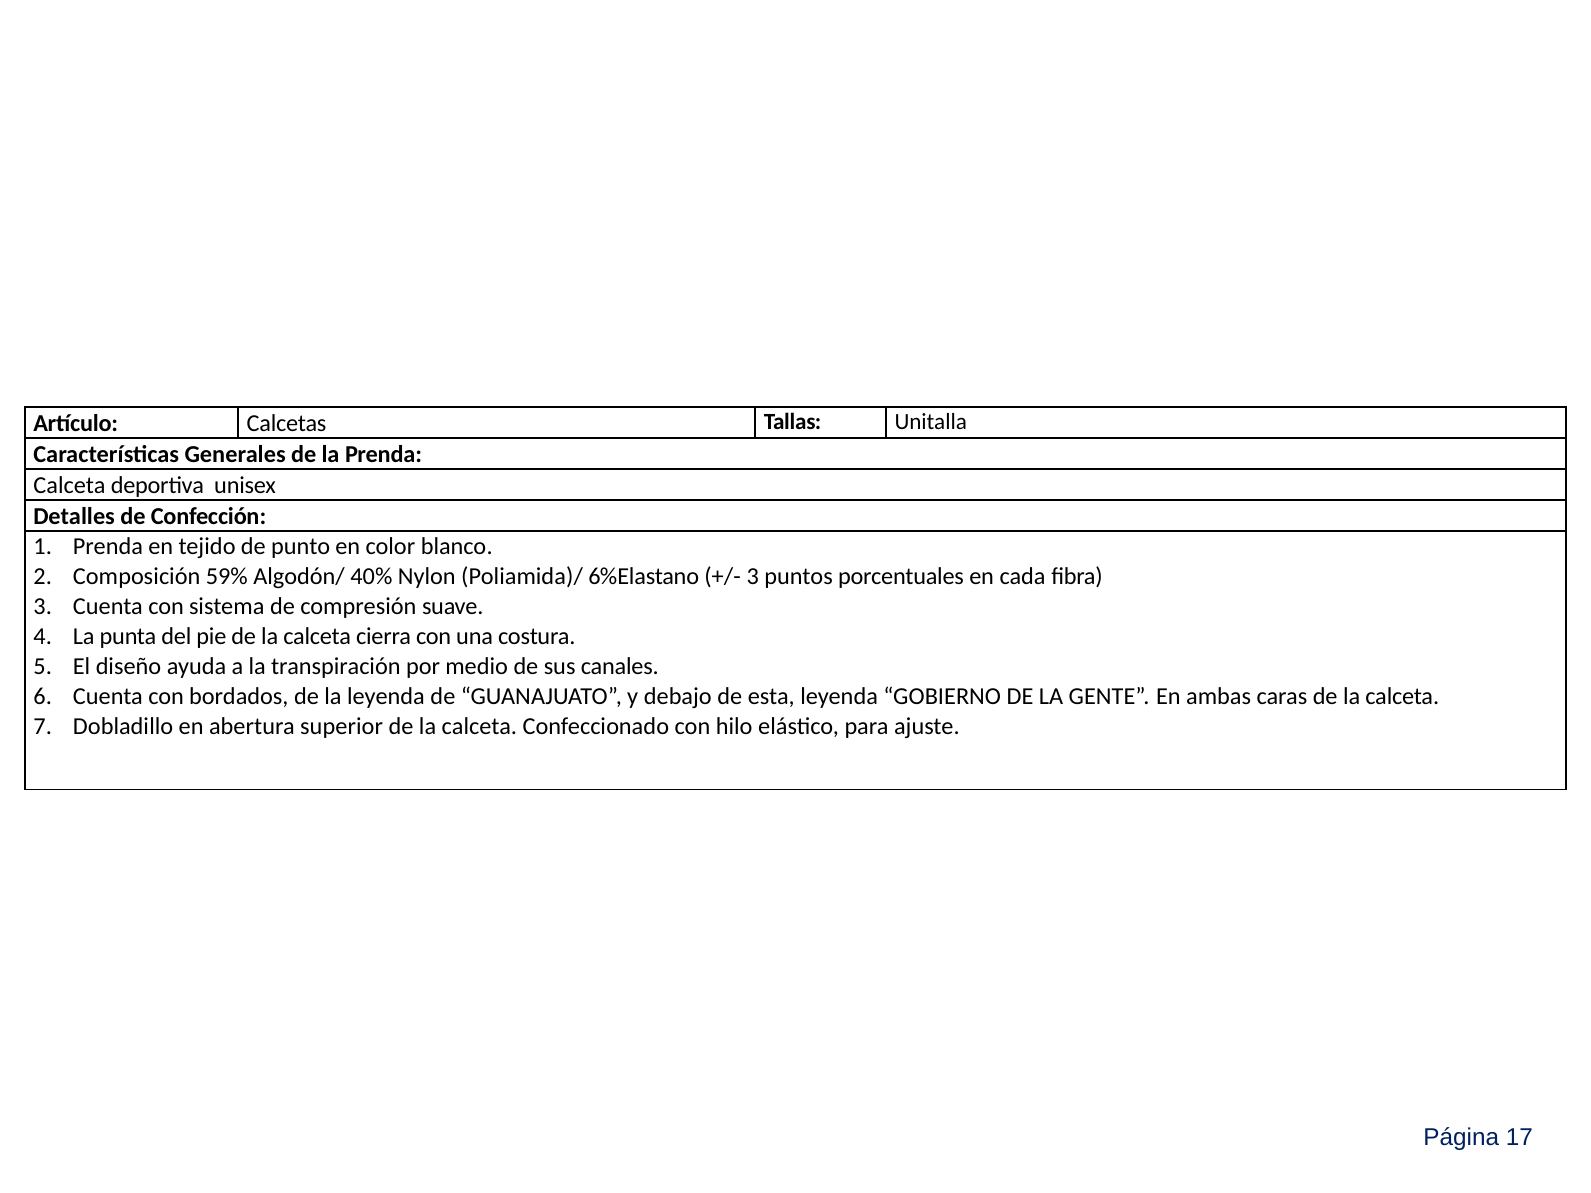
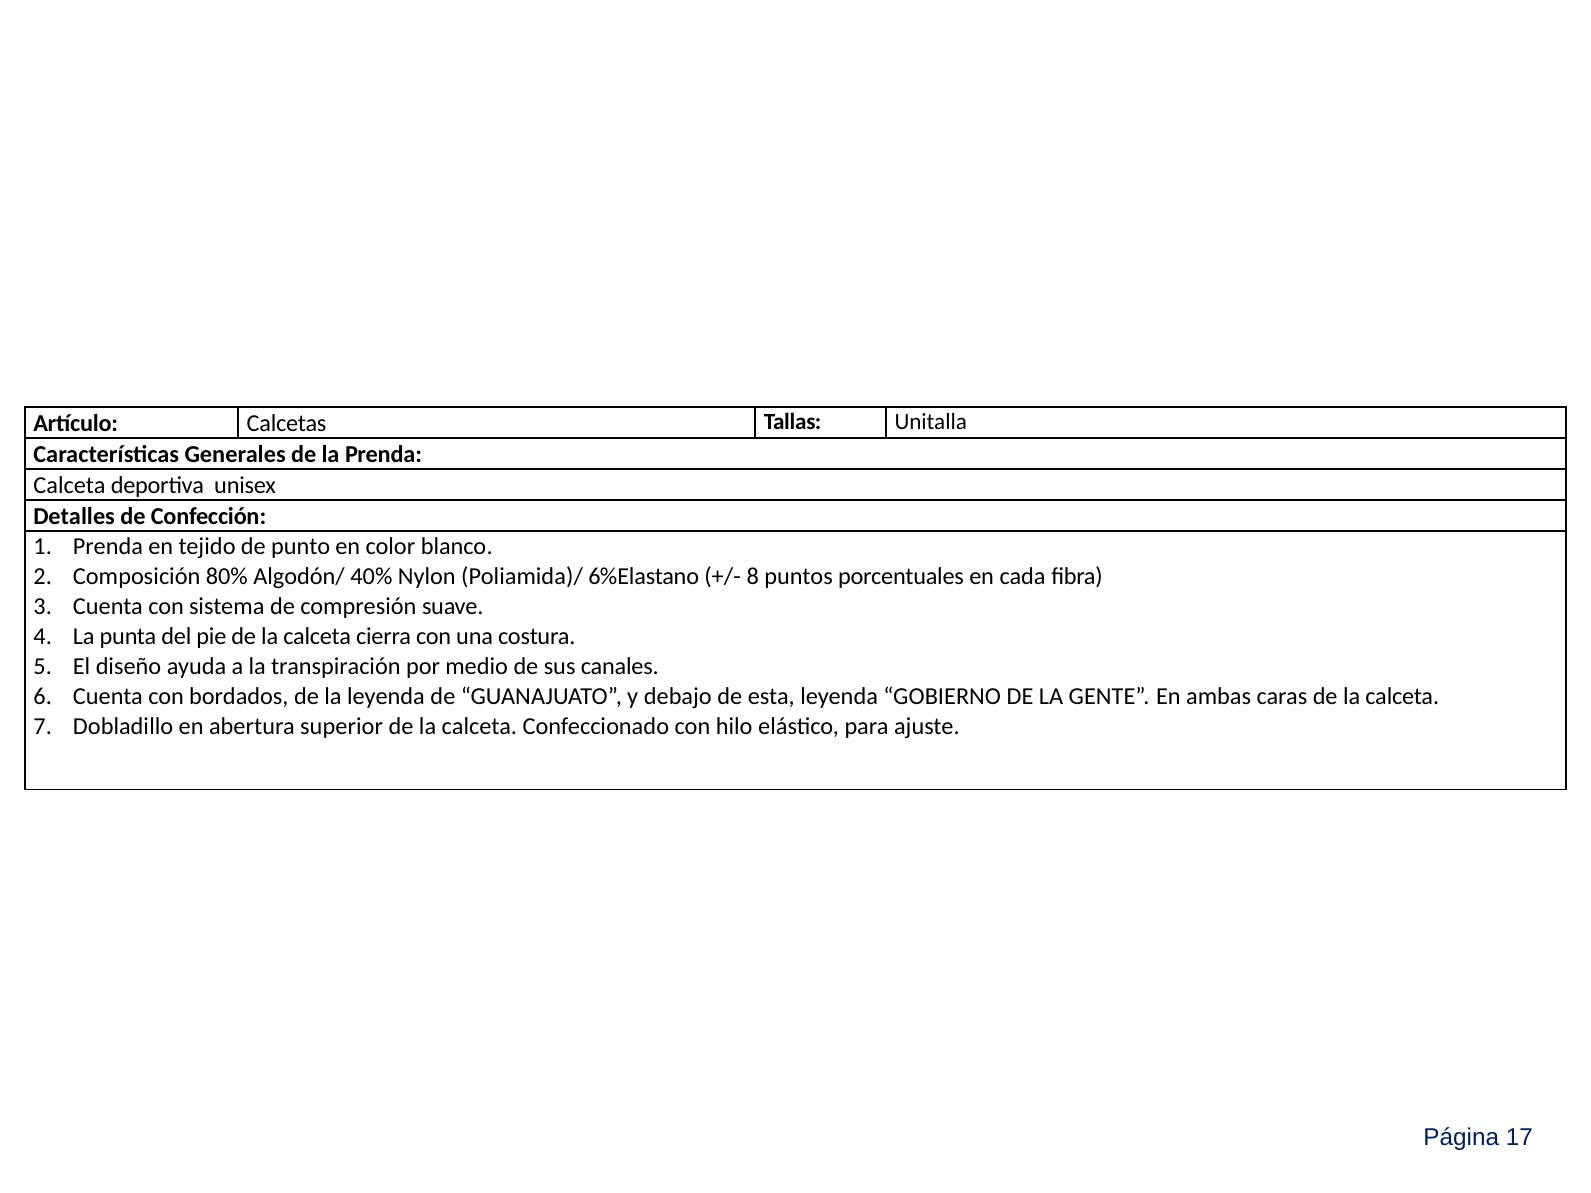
59%: 59% -> 80%
3 at (753, 577): 3 -> 8
